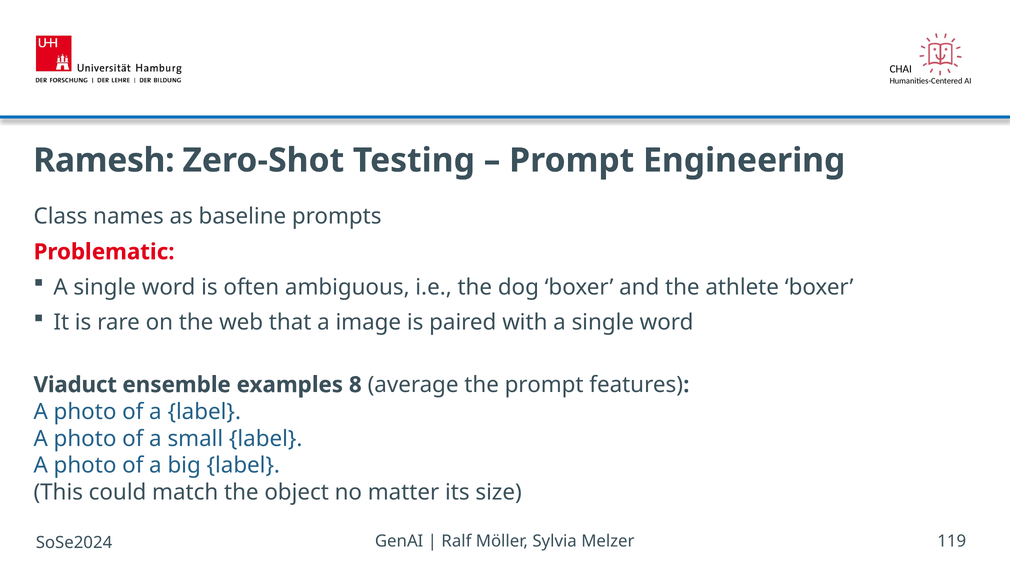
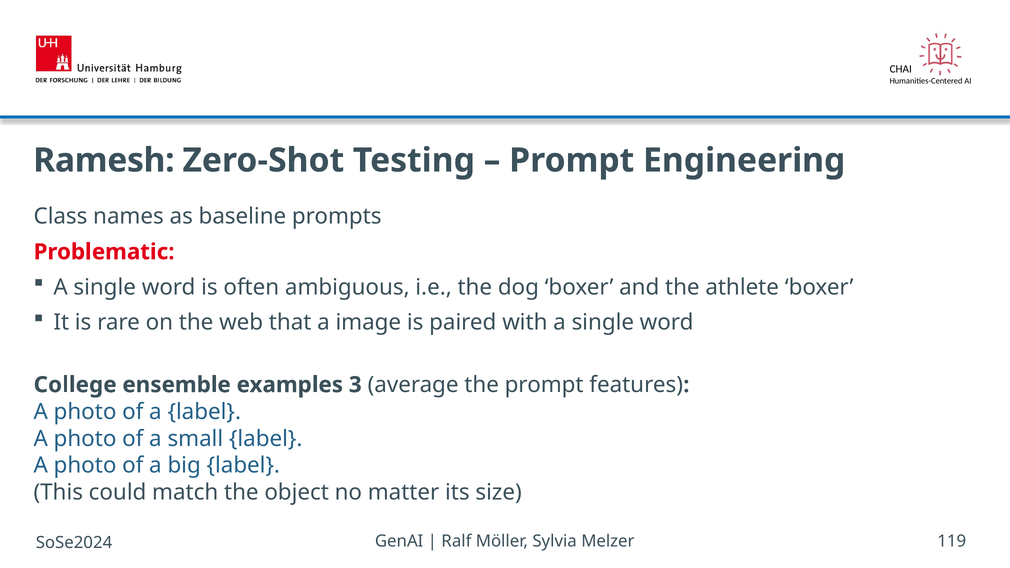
Viaduct: Viaduct -> College
8: 8 -> 3
